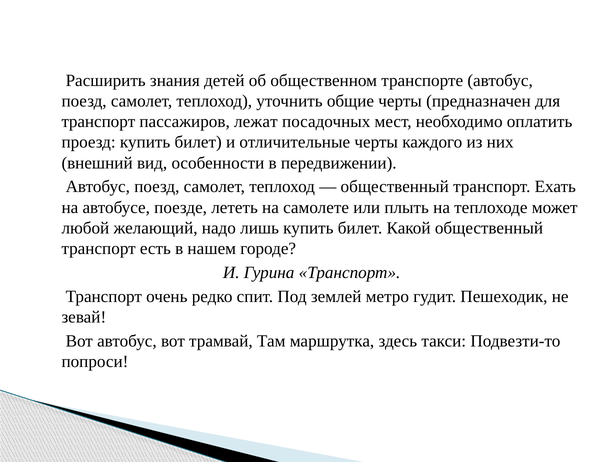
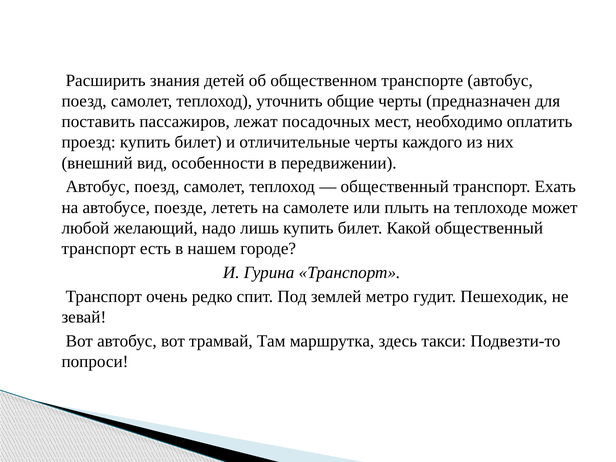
транспорт at (98, 122): транспорт -> поставить
